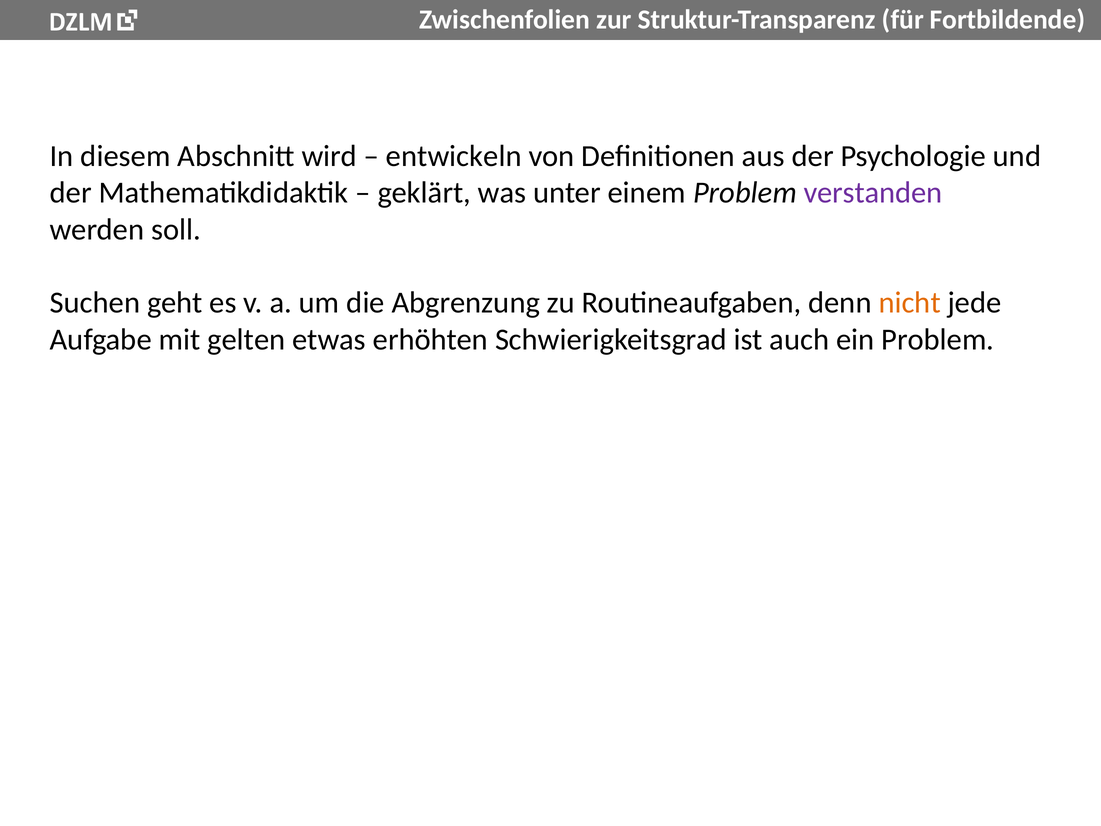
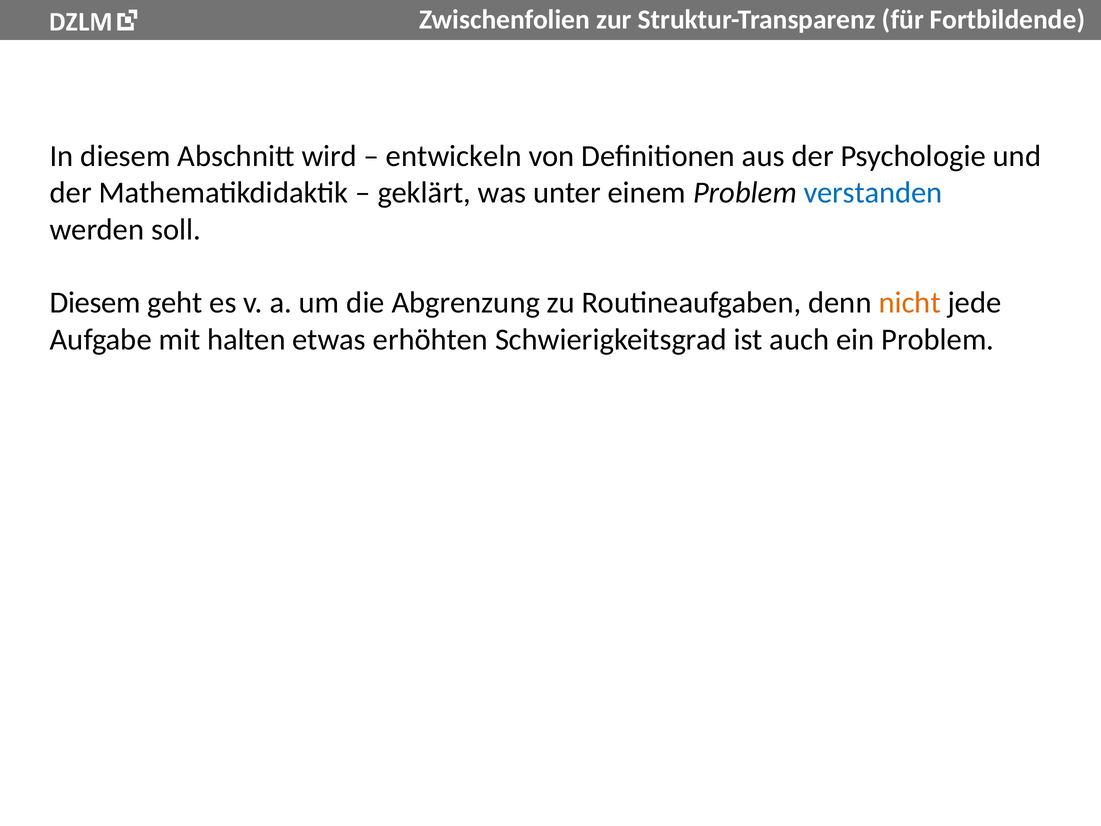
verstanden colour: purple -> blue
Suchen at (95, 303): Suchen -> Diesem
gelten: gelten -> halten
